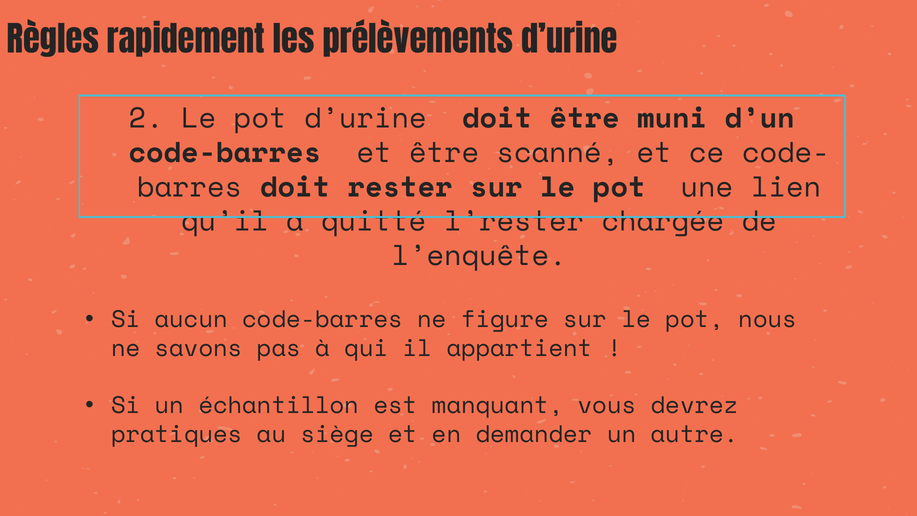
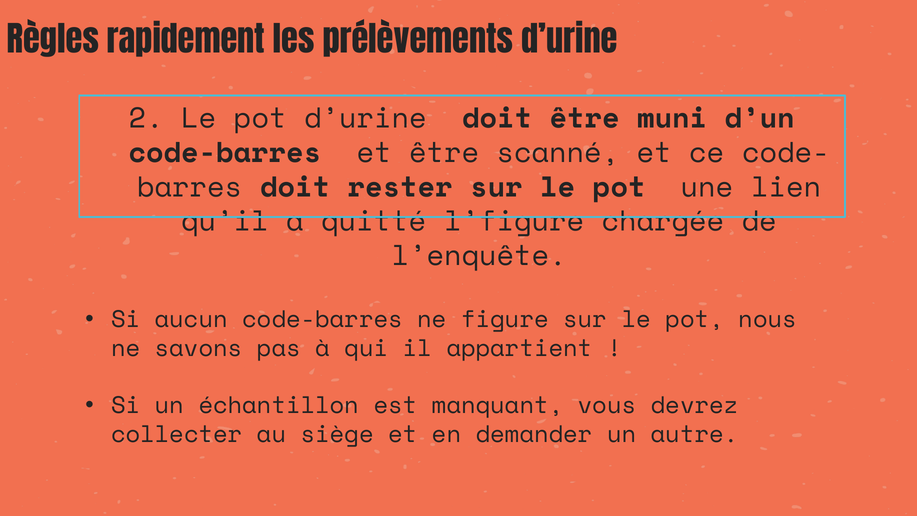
l’rester: l’rester -> l’figure
pratiques: pratiques -> collecter
